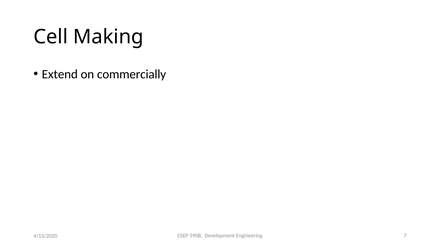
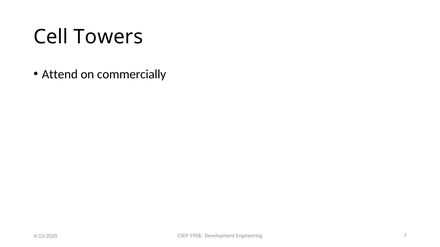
Making: Making -> Towers
Extend: Extend -> Attend
